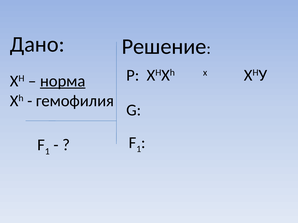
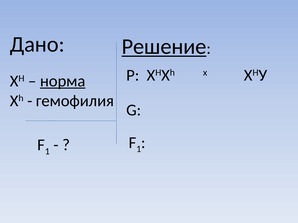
Решение underline: none -> present
